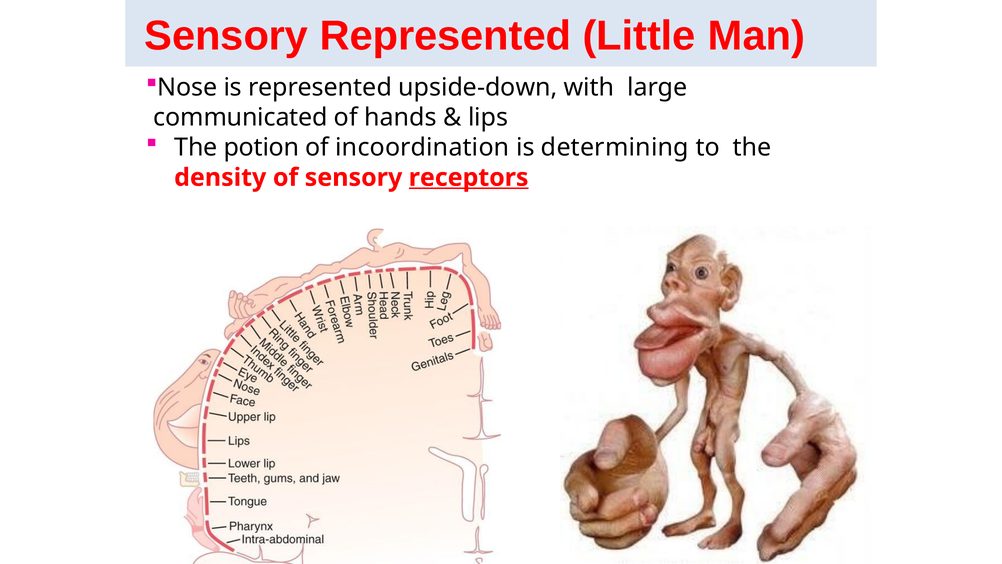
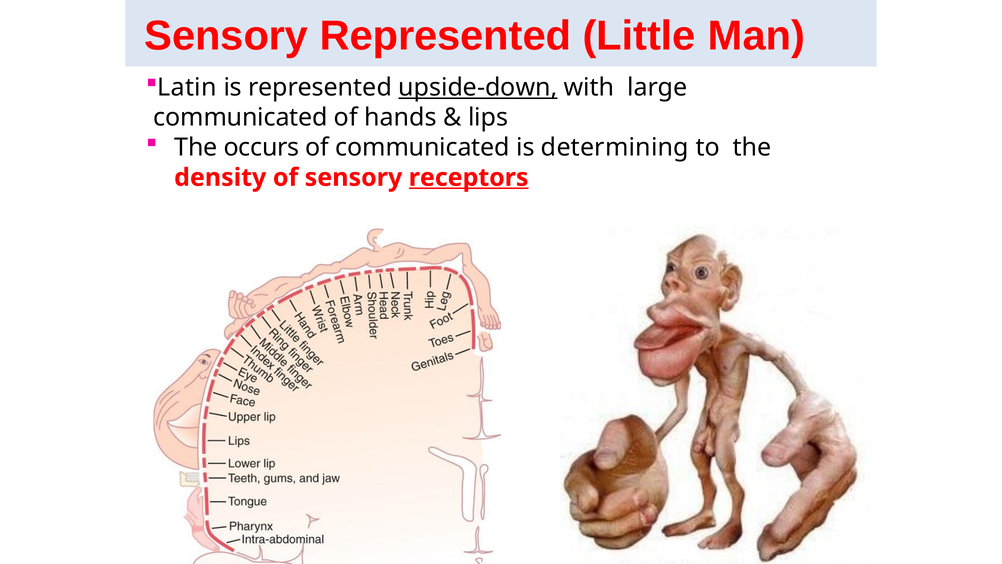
Nose: Nose -> Latin
upside-down underline: none -> present
potion: potion -> occurs
of incoordination: incoordination -> communicated
